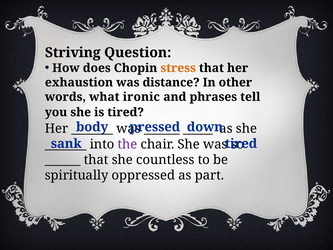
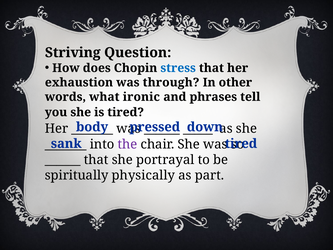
stress colour: orange -> blue
distance: distance -> through
countless: countless -> portrayal
oppressed: oppressed -> physically
